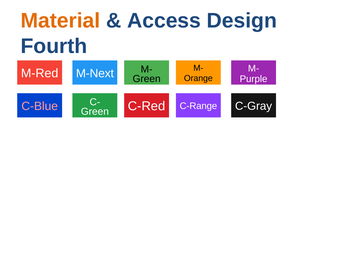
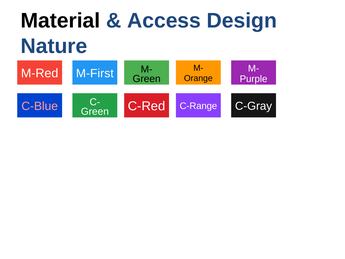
Material colour: orange -> black
Fourth: Fourth -> Nature
M-Next: M-Next -> M-First
